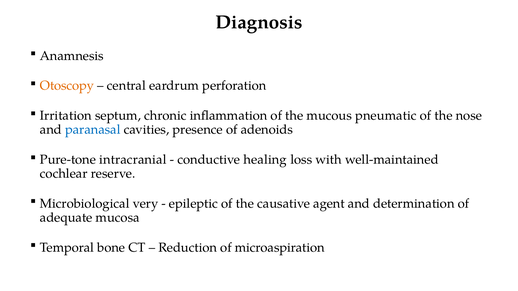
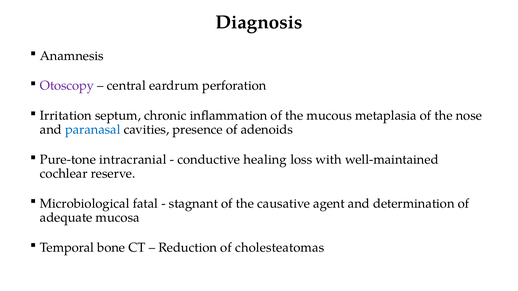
Otoscopy colour: orange -> purple
pneumatic: pneumatic -> metaplasia
very: very -> fatal
epileptic: epileptic -> stagnant
microaspiration: microaspiration -> cholesteatomas
